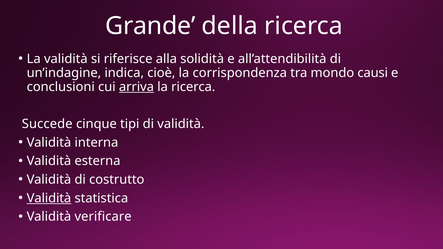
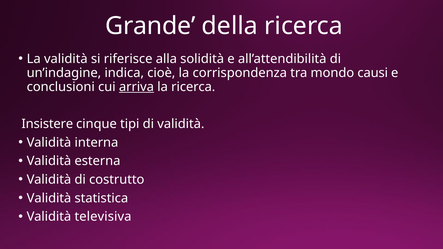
Succede: Succede -> Insistere
Validità at (49, 198) underline: present -> none
verificare: verificare -> televisiva
